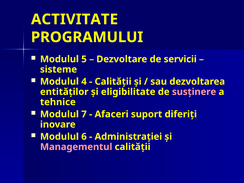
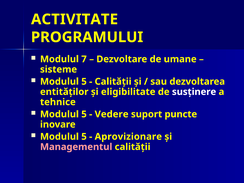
5: 5 -> 7
servicii: servicii -> umane
4 at (84, 82): 4 -> 5
susţinere colour: pink -> white
7 at (84, 114): 7 -> 5
Afaceri: Afaceri -> Vedere
diferiţi: diferiţi -> puncte
6 at (84, 137): 6 -> 5
Administraţiei: Administraţiei -> Aprovizionare
